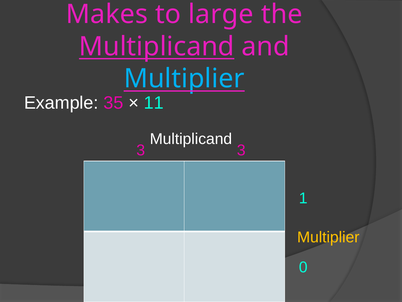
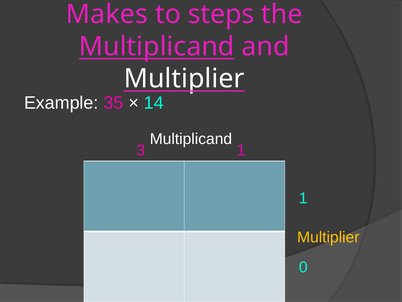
large: large -> steps
Multiplier at (184, 79) colour: light blue -> white
11: 11 -> 14
3 3: 3 -> 1
